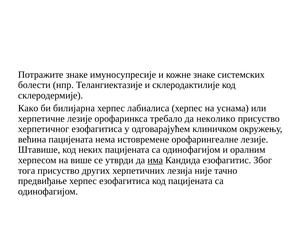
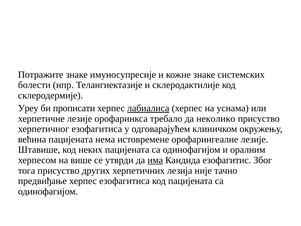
Како: Како -> Уреу
билијарна: билијарна -> прописати
лабиалиса underline: none -> present
